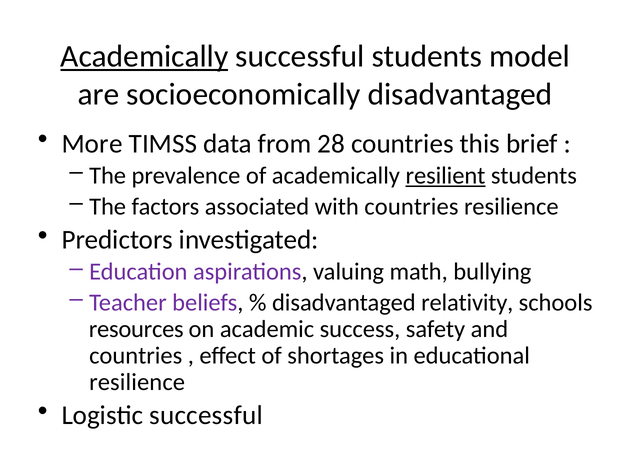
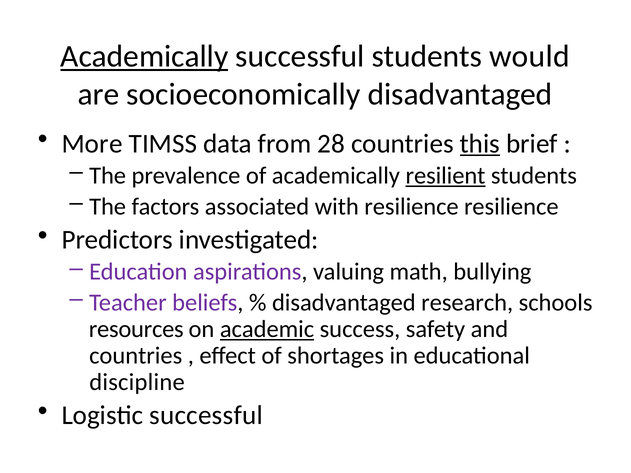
model: model -> would
this underline: none -> present
with countries: countries -> resilience
relativity: relativity -> research
academic underline: none -> present
resilience at (137, 382): resilience -> discipline
